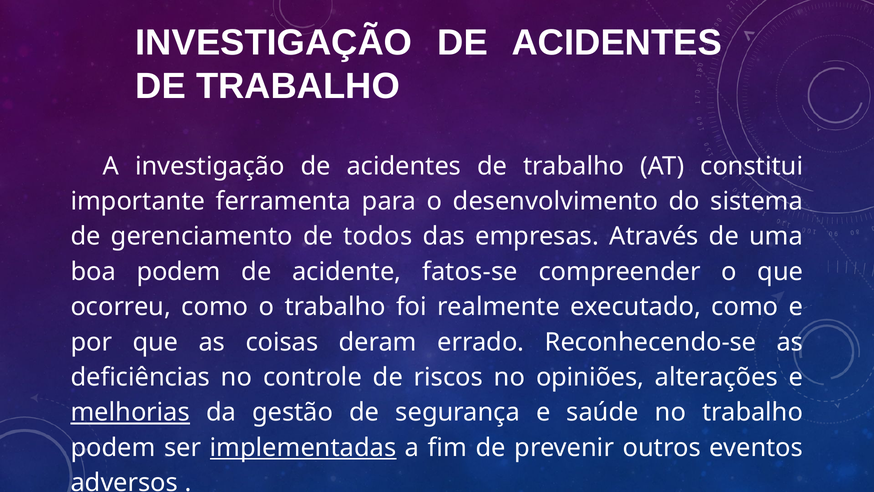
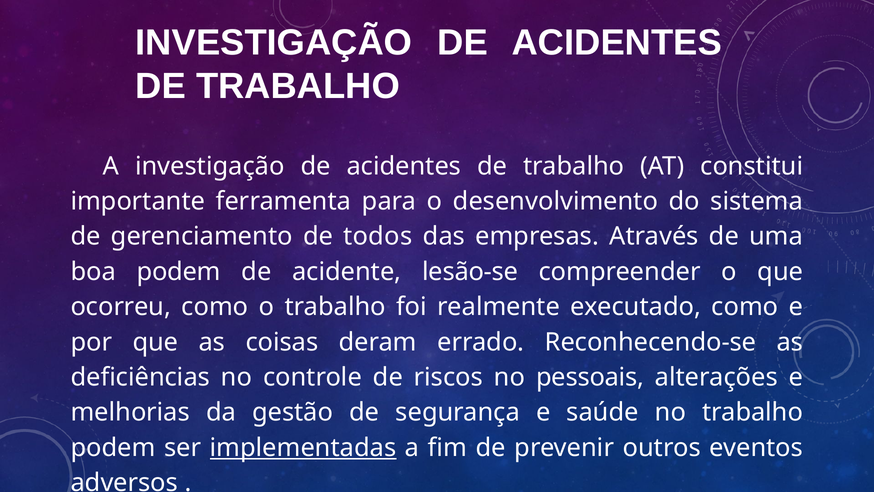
fatos-se: fatos-se -> lesão-se
opiniões: opiniões -> pessoais
melhorias underline: present -> none
